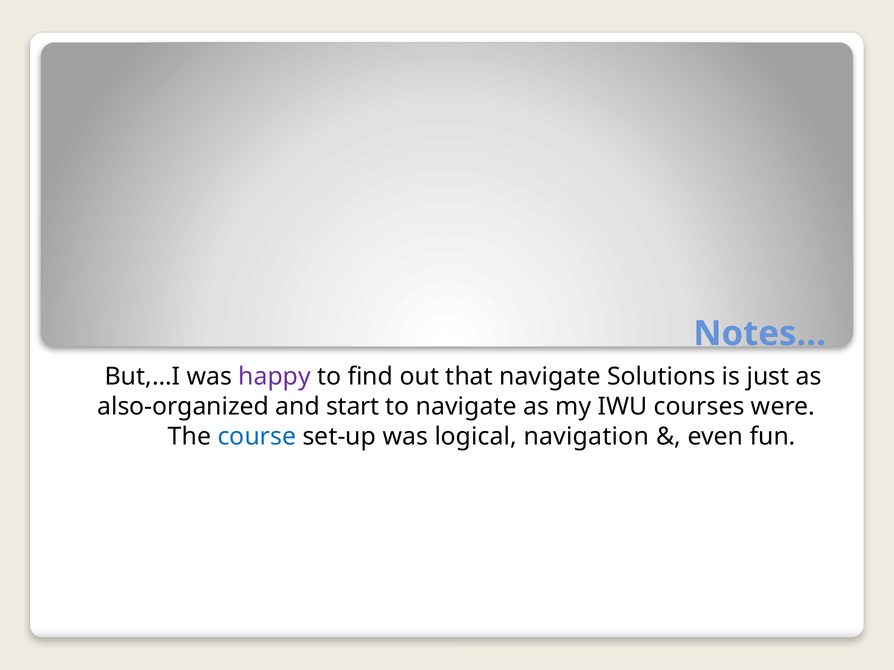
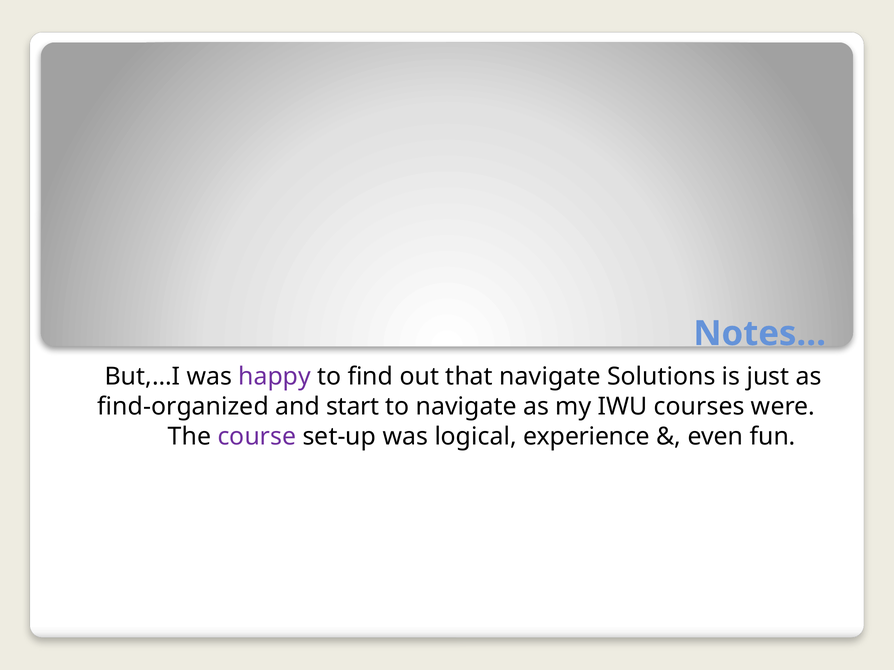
also-organized: also-organized -> find-organized
course colour: blue -> purple
navigation: navigation -> experience
